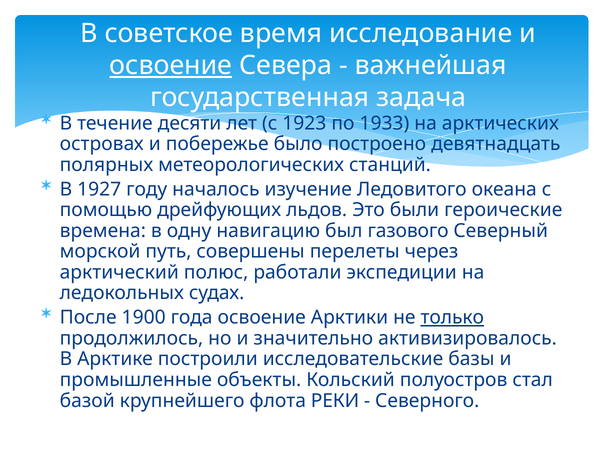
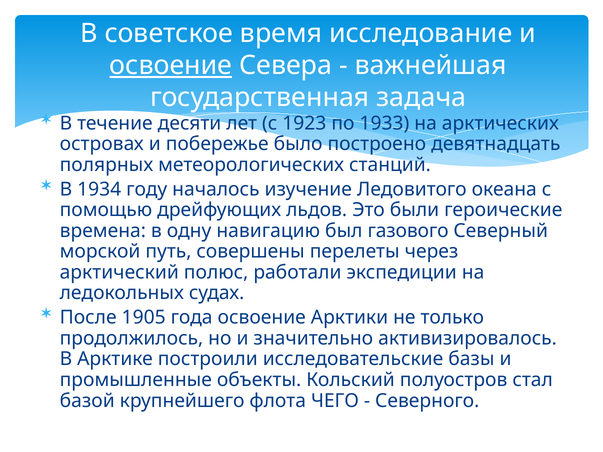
1927: 1927 -> 1934
1900: 1900 -> 1905
только underline: present -> none
РЕКИ: РЕКИ -> ЧЕГО
